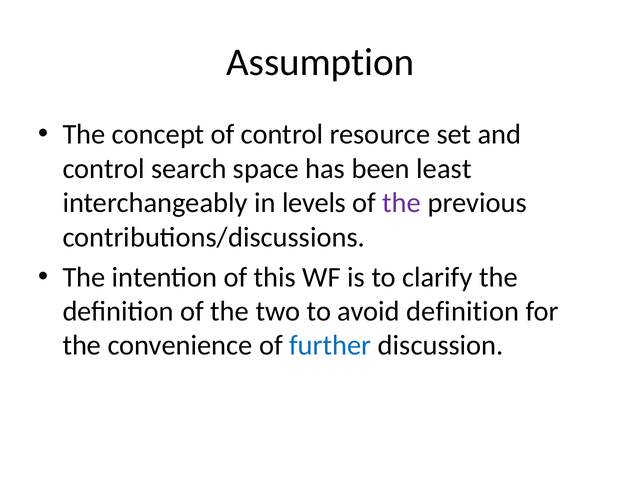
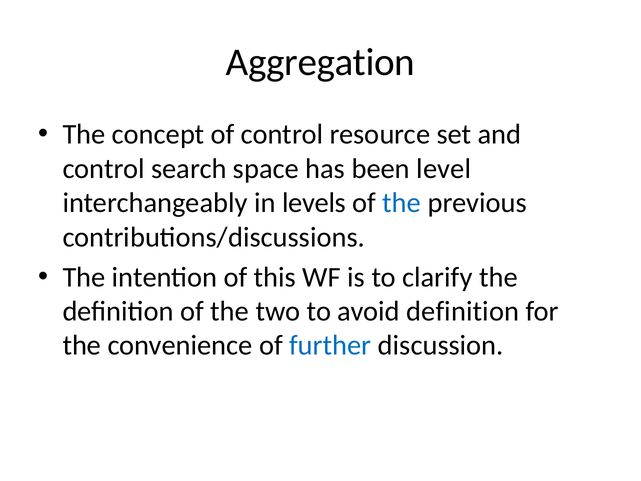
Assumption: Assumption -> Aggregation
least: least -> level
the at (402, 203) colour: purple -> blue
